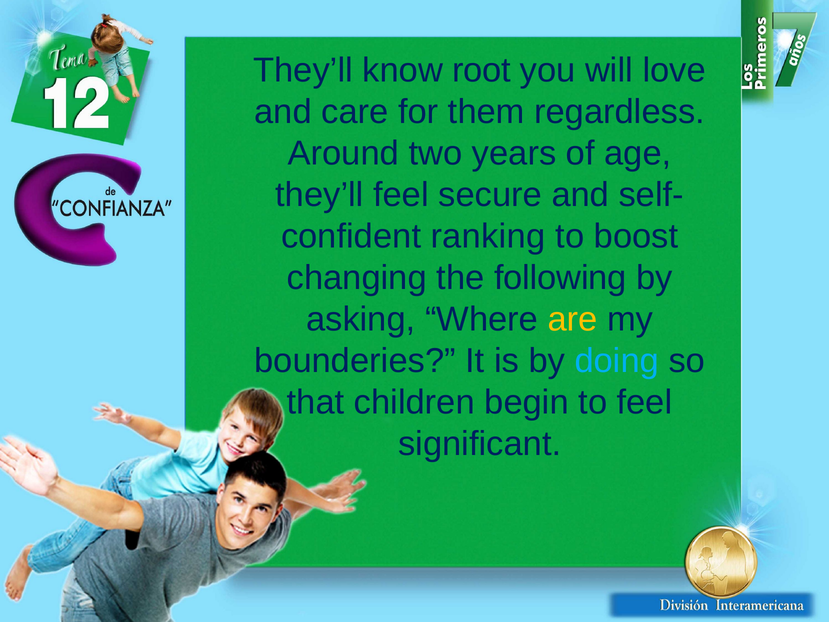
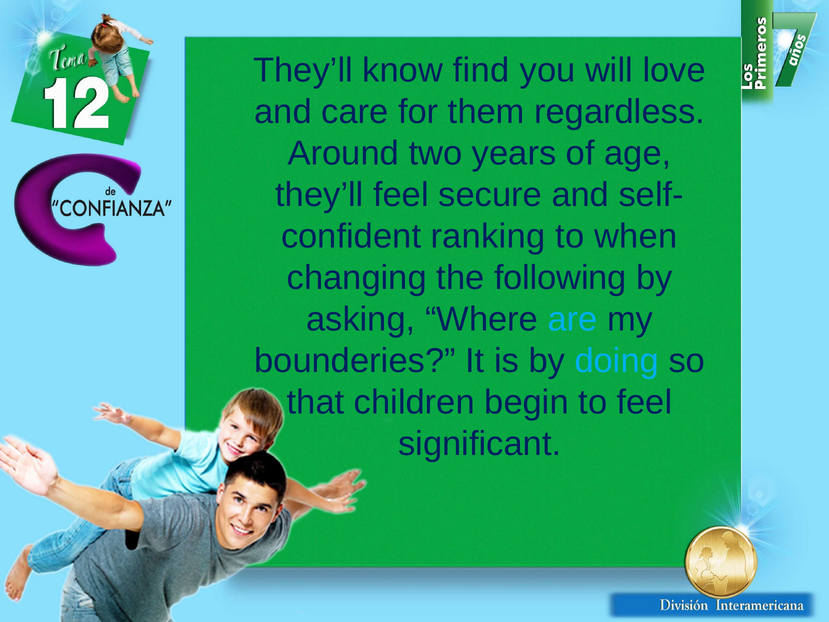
root: root -> find
boost: boost -> when
are colour: yellow -> light blue
